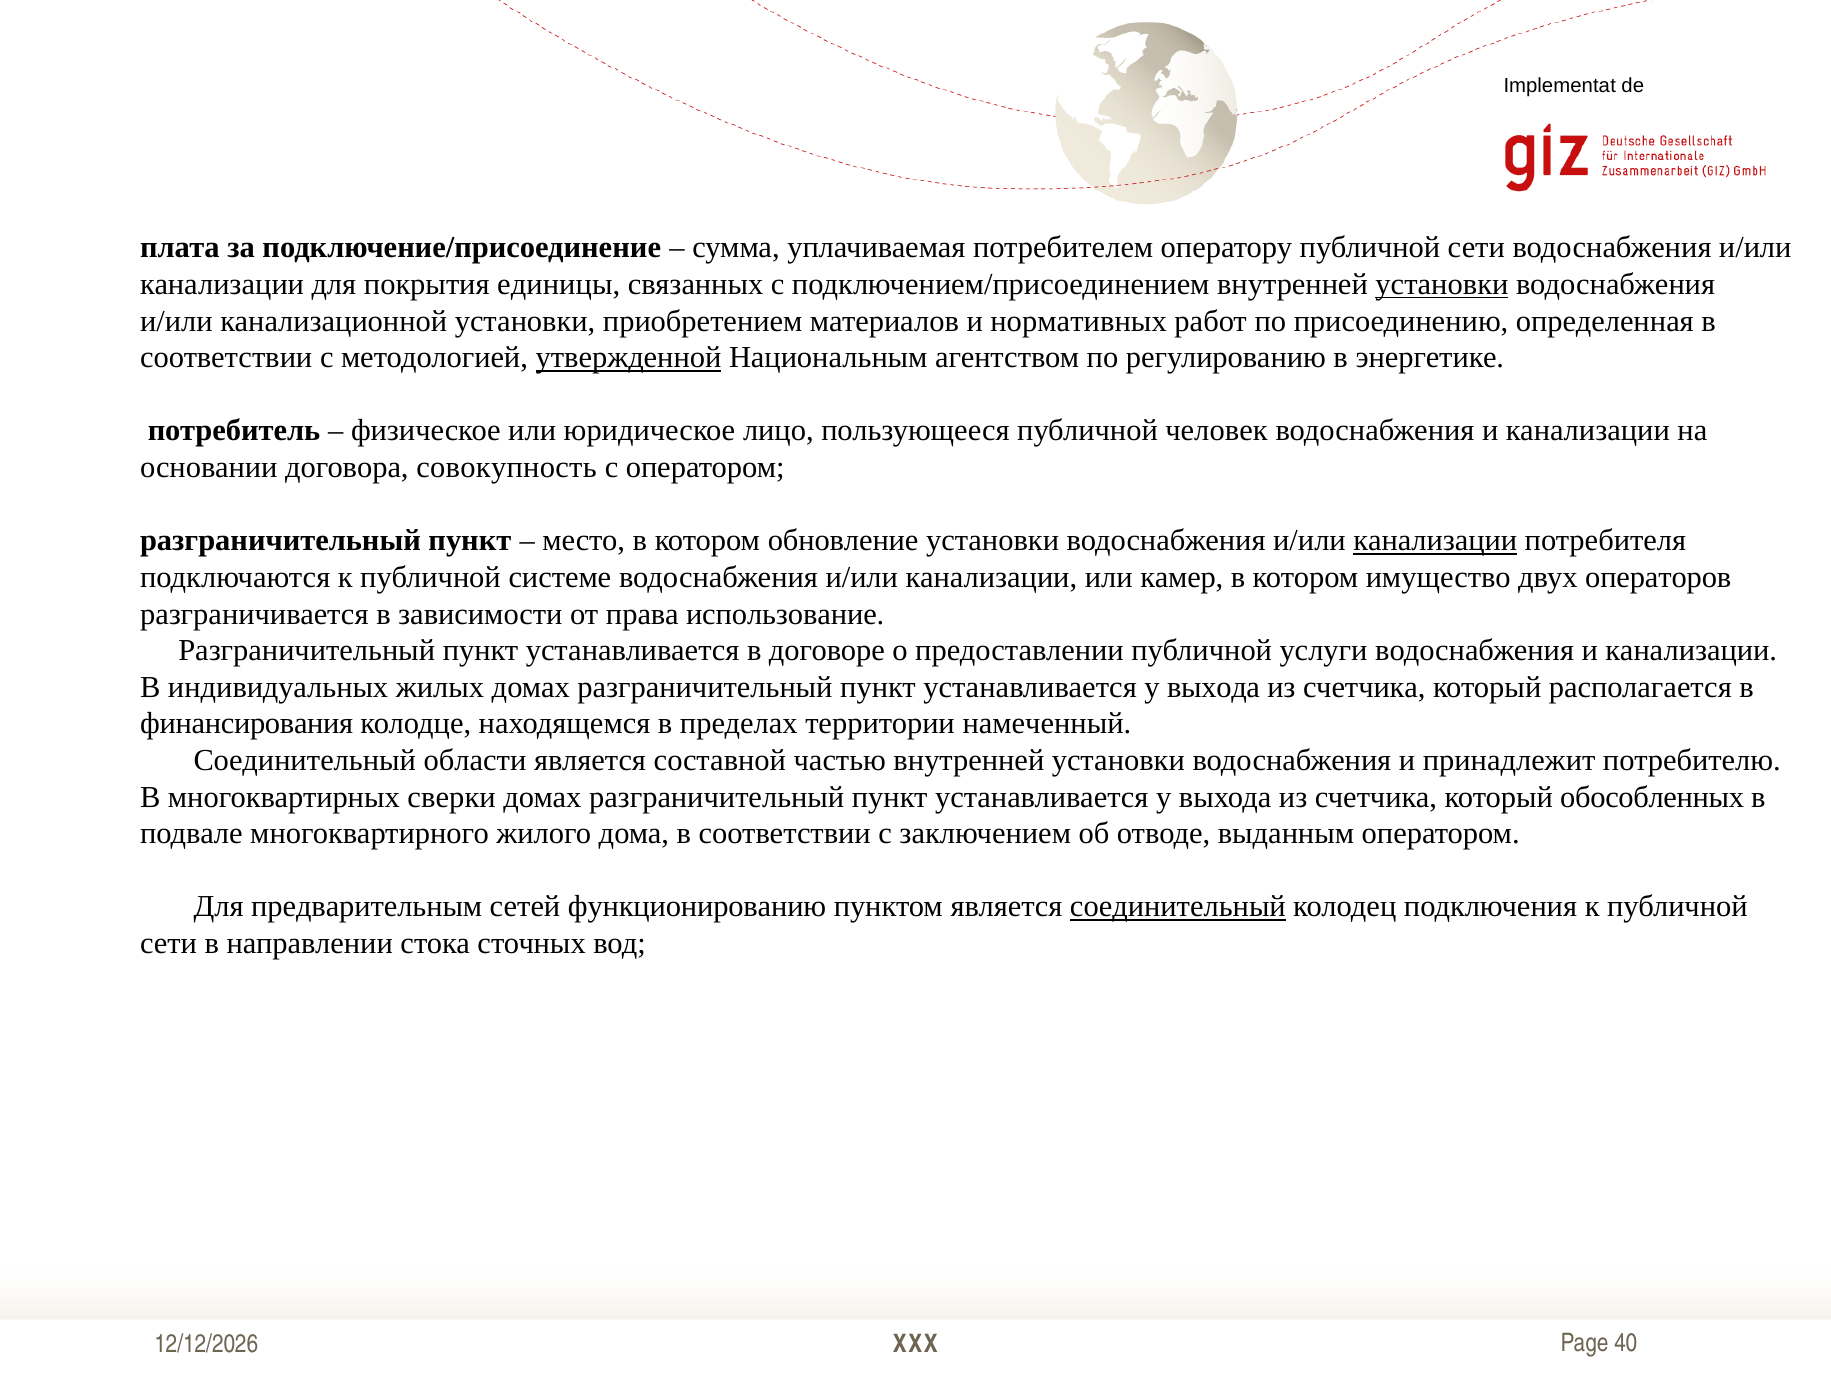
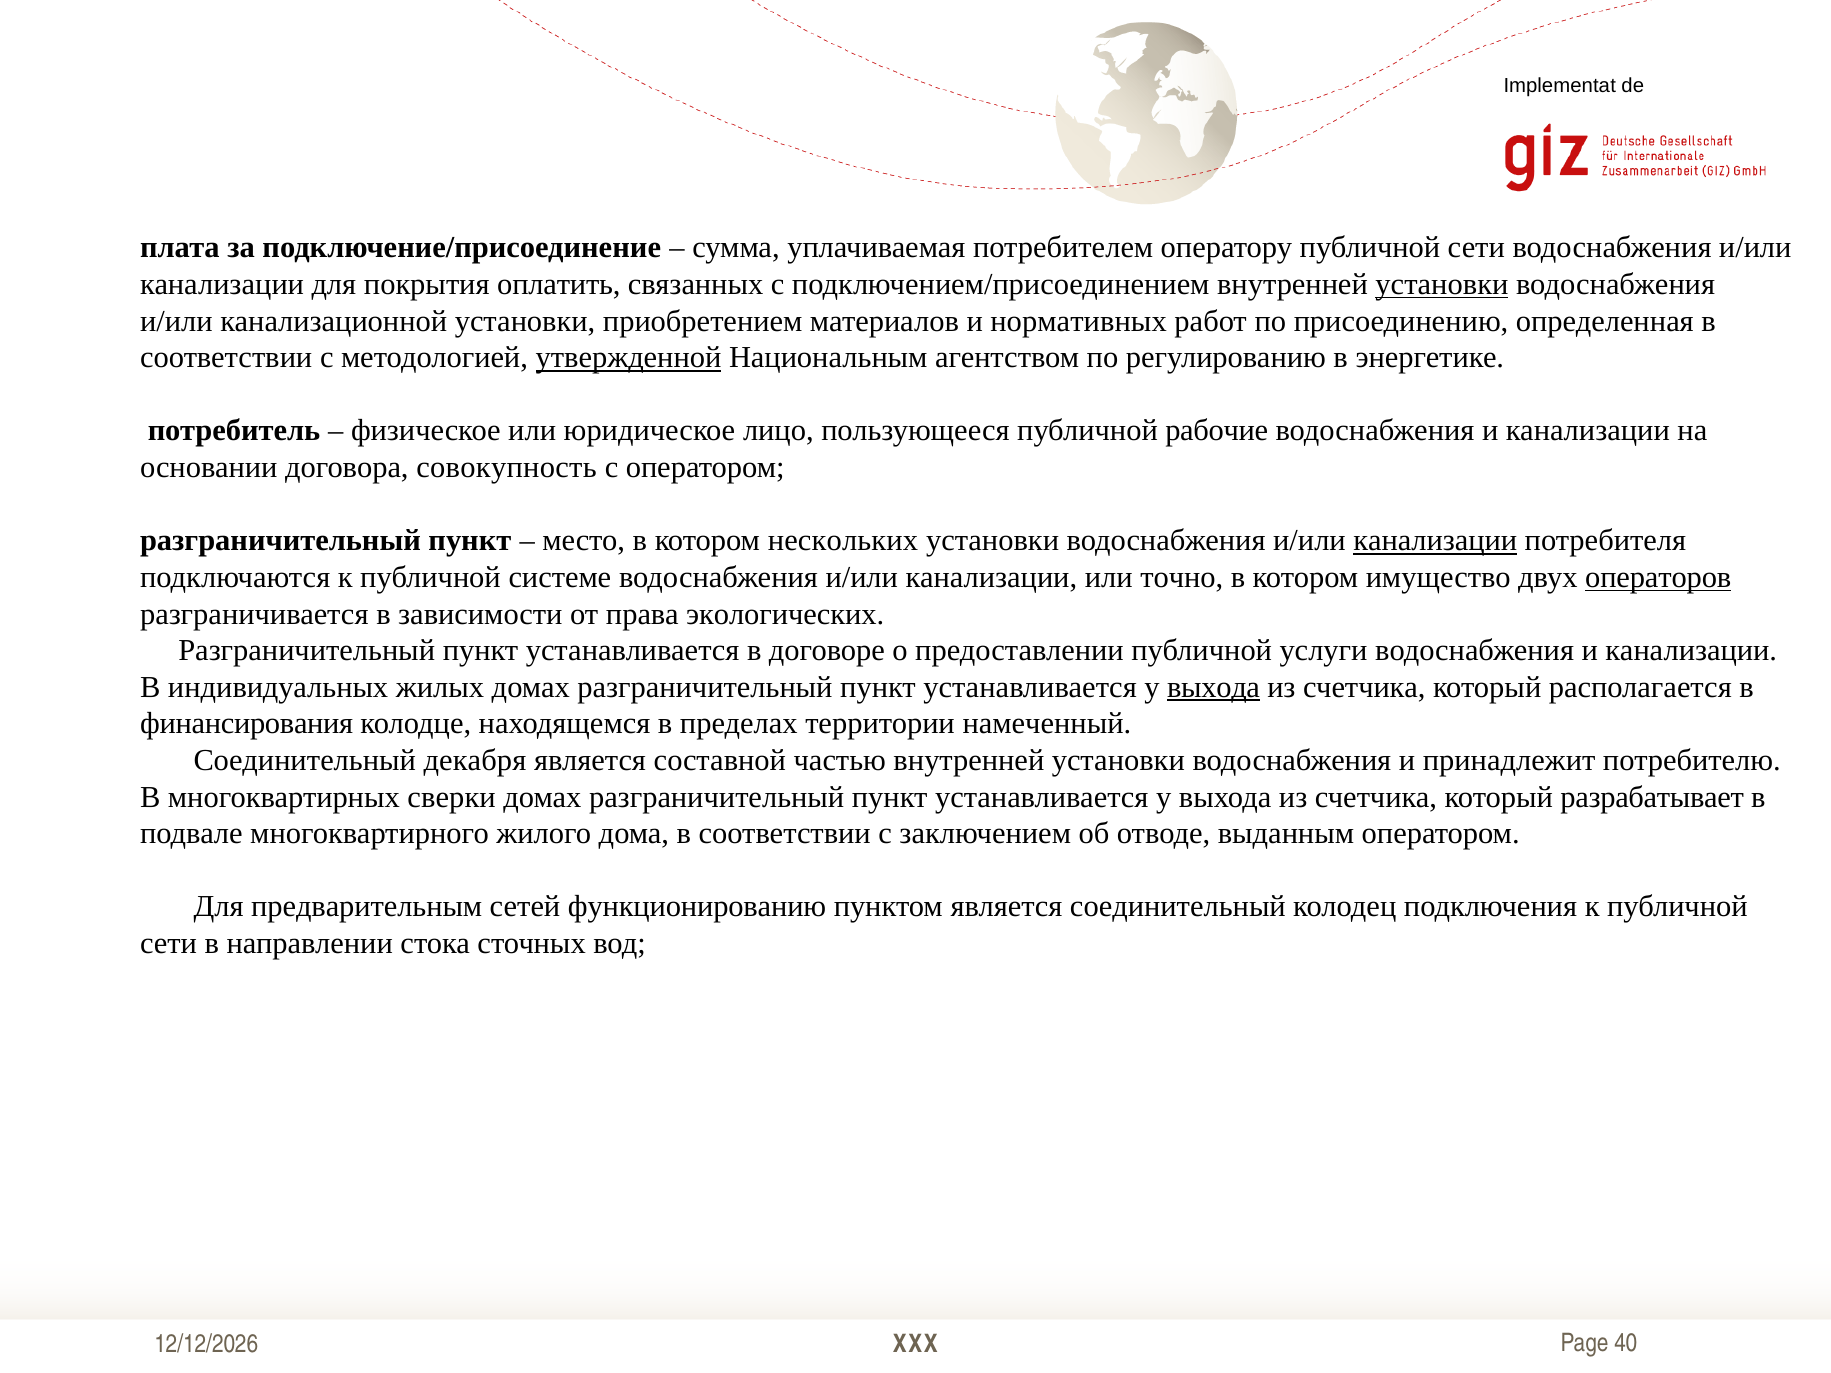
единицы: единицы -> оплатить
человек: человек -> рабочие
обновление: обновление -> нескольких
камер: камер -> точно
операторов underline: none -> present
использование: использование -> экологических
выхода at (1214, 687) underline: none -> present
области: области -> декабря
обособленных: обособленных -> разрабатывает
соединительный at (1178, 907) underline: present -> none
